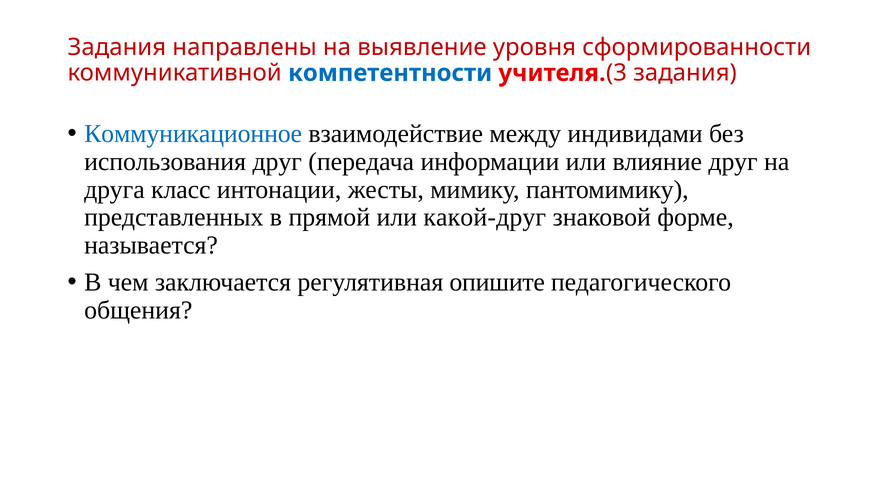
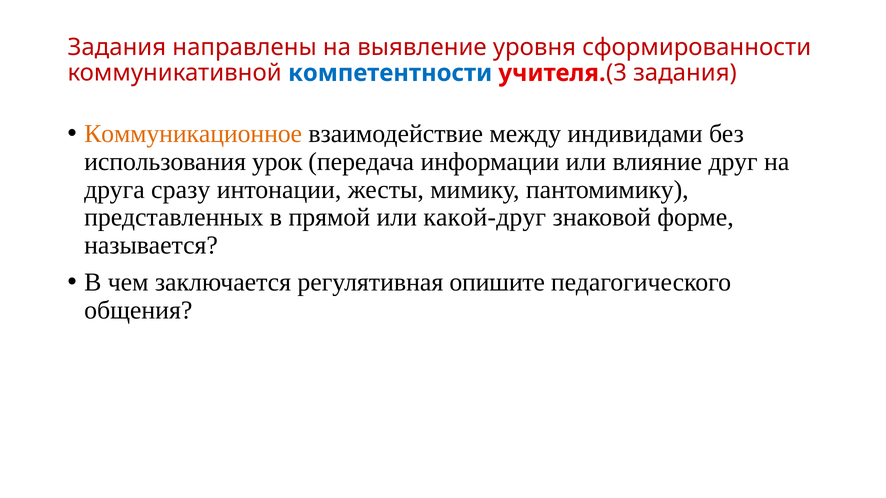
Коммуникационное colour: blue -> orange
использования друг: друг -> урок
класс: класс -> сразу
